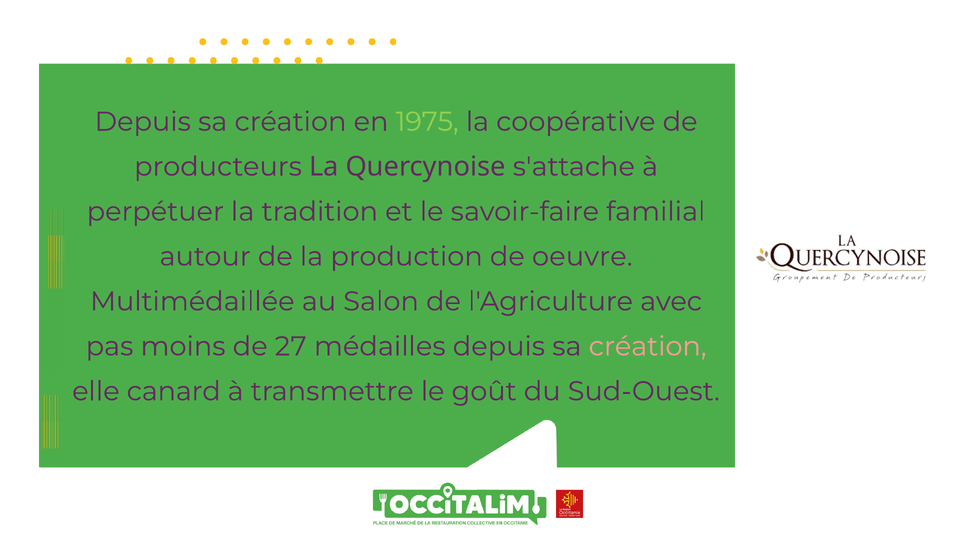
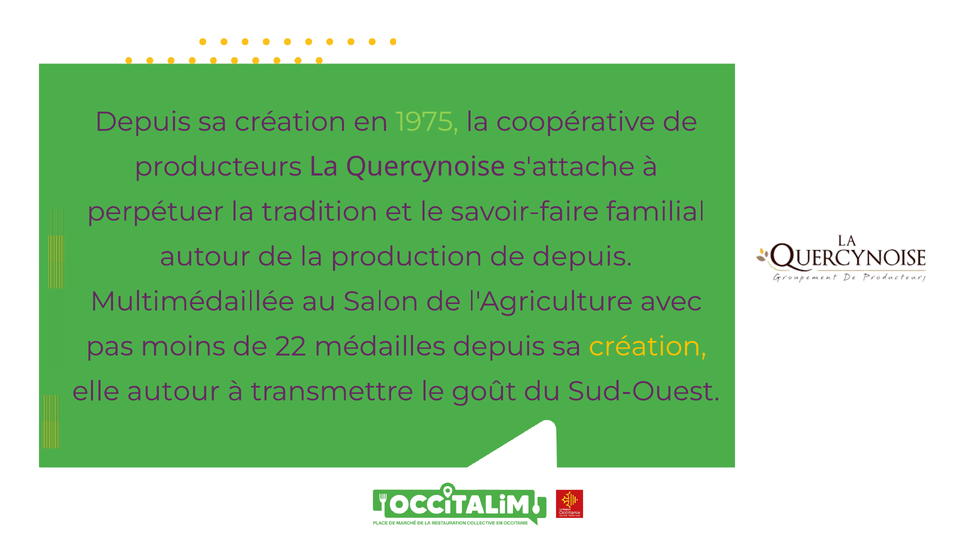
de oeuvre: oeuvre -> depuis
27: 27 -> 22
création at (648, 346) colour: pink -> yellow
elle canard: canard -> autour
